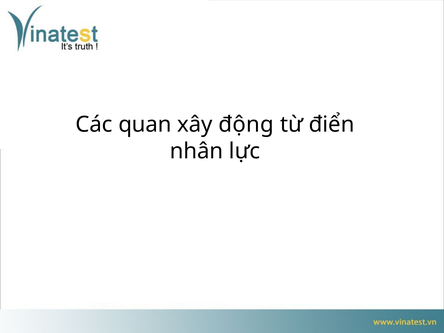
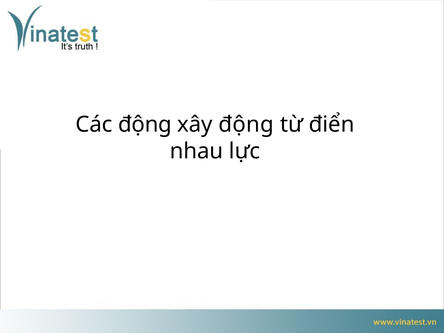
Các quan: quan -> động
nhân: nhân -> nhau
